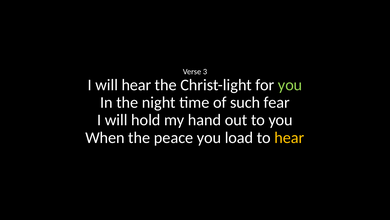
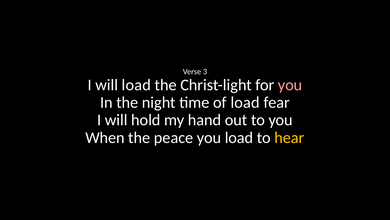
will hear: hear -> load
you at (290, 85) colour: light green -> pink
of such: such -> load
